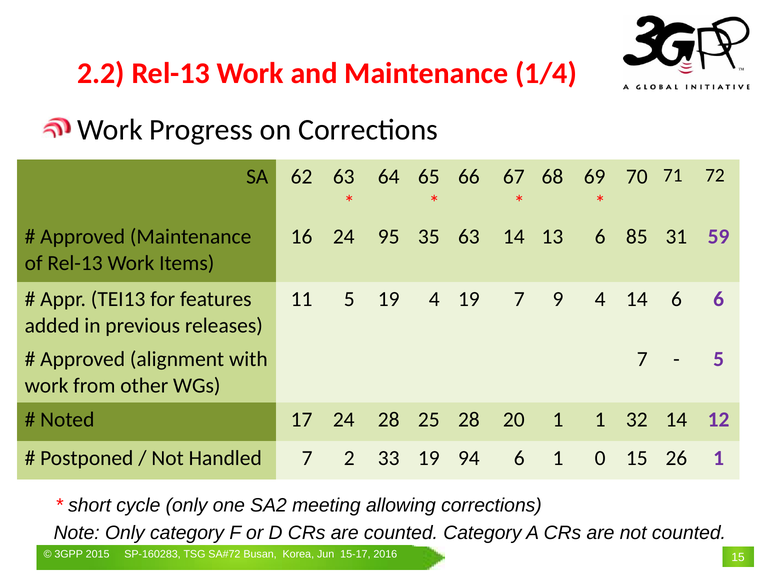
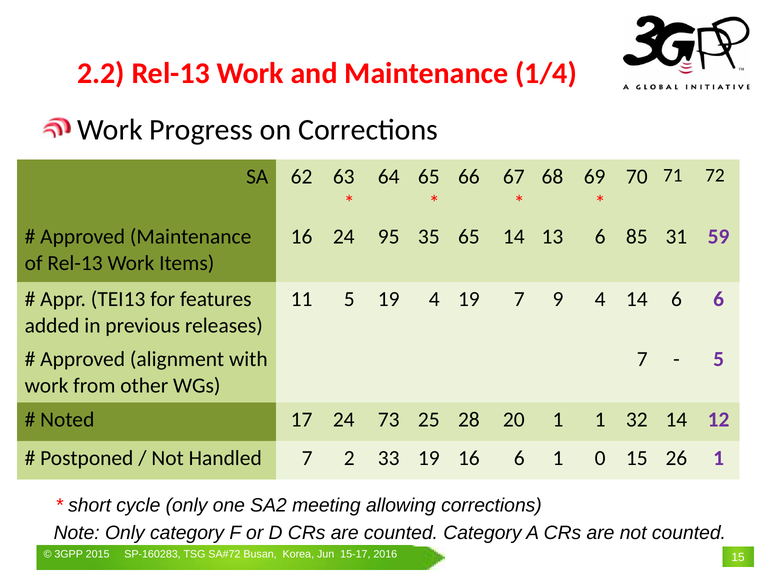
35 63: 63 -> 65
24 28: 28 -> 73
19 94: 94 -> 16
